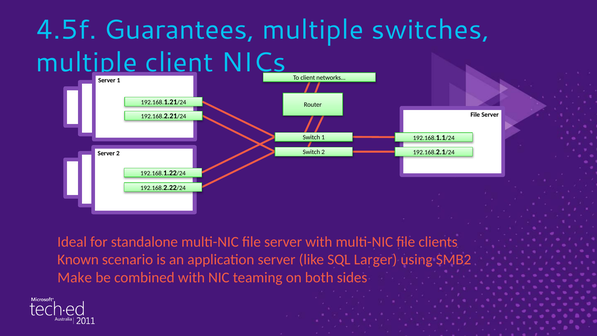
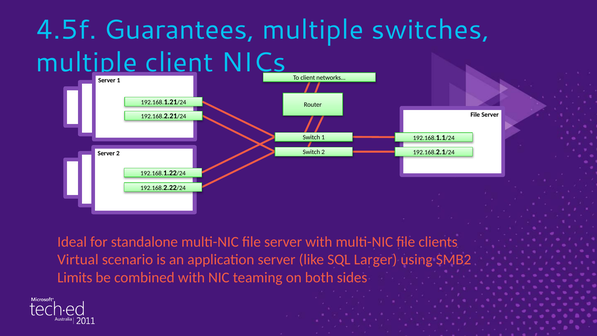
Known: Known -> Virtual
Make: Make -> Limits
